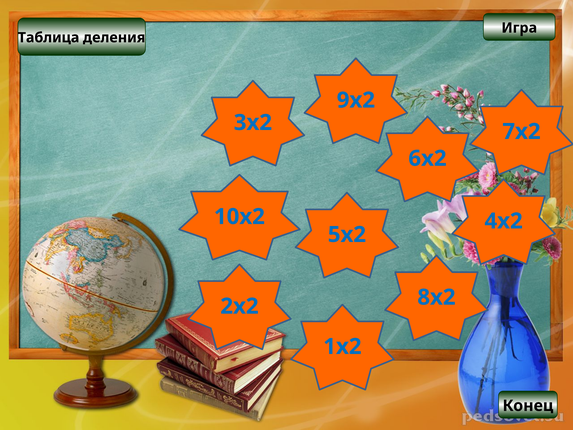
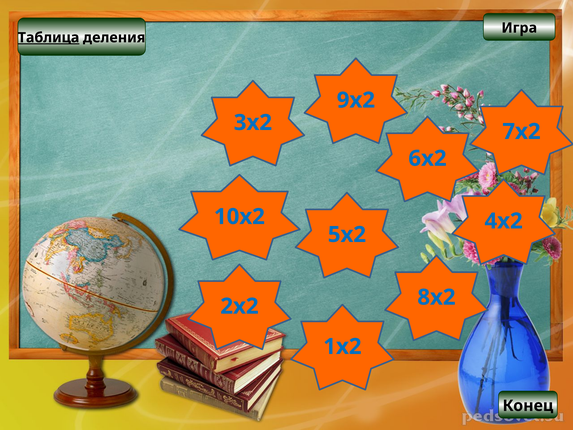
Таблица underline: none -> present
